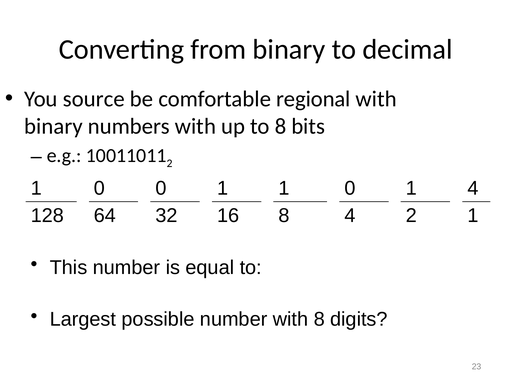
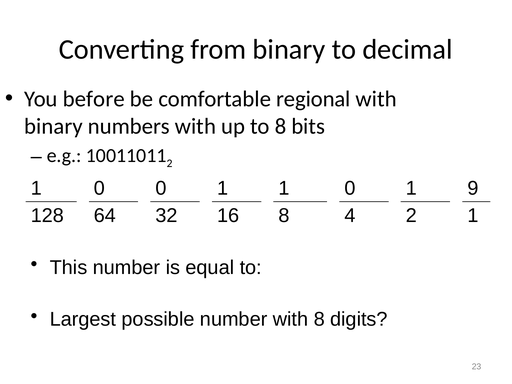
source: source -> before
1 4: 4 -> 9
